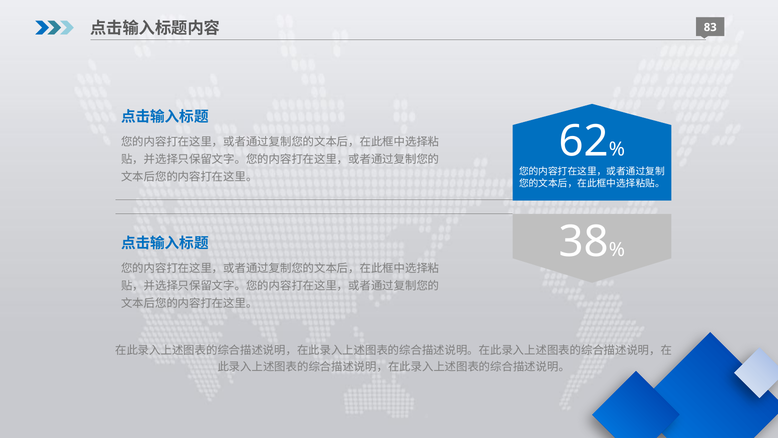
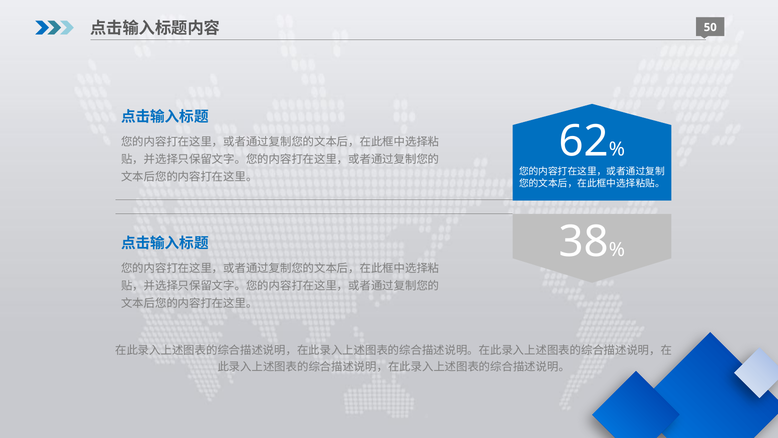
83: 83 -> 50
